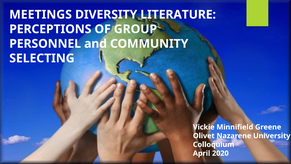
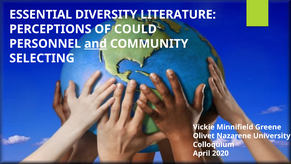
MEETINGS: MEETINGS -> ESSENTIAL
GROUP: GROUP -> COULD
and underline: none -> present
